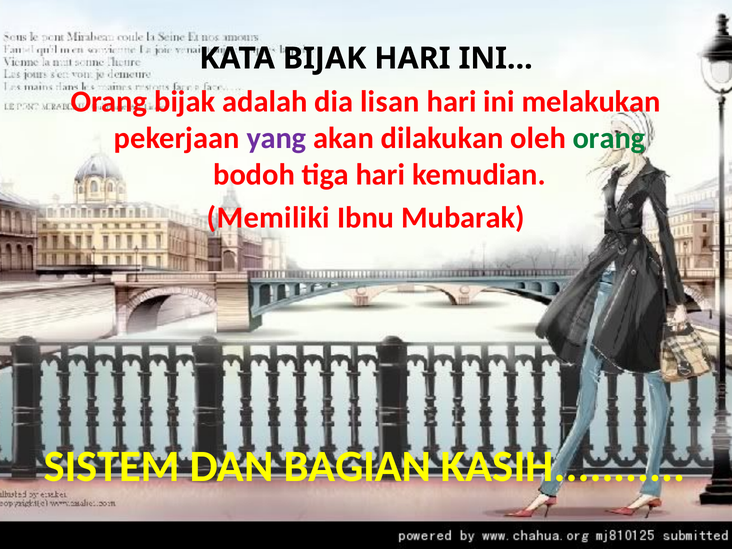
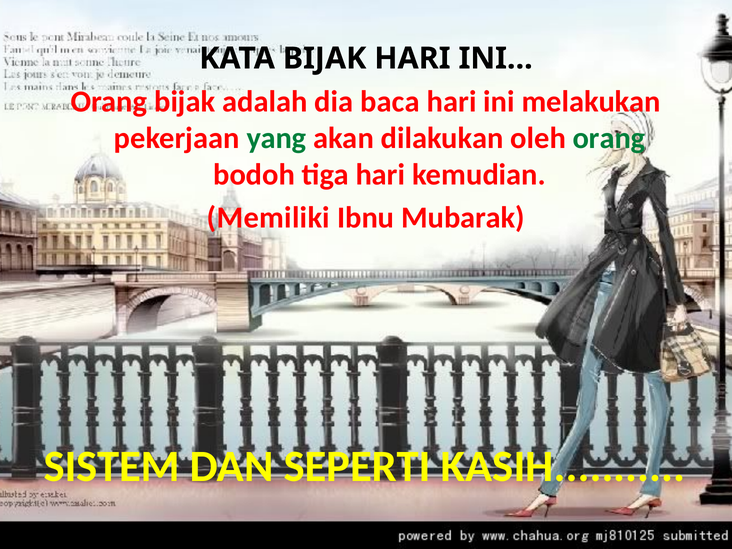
lisan: lisan -> baca
yang colour: purple -> green
BAGIAN: BAGIAN -> SEPERTI
